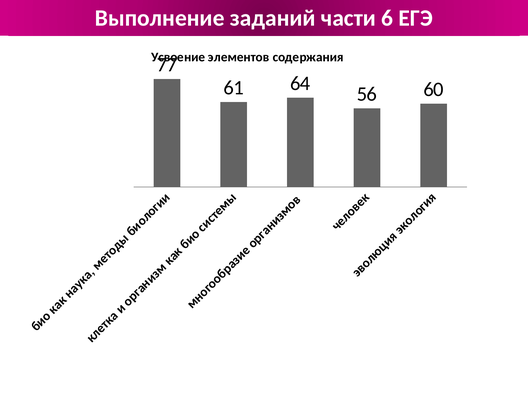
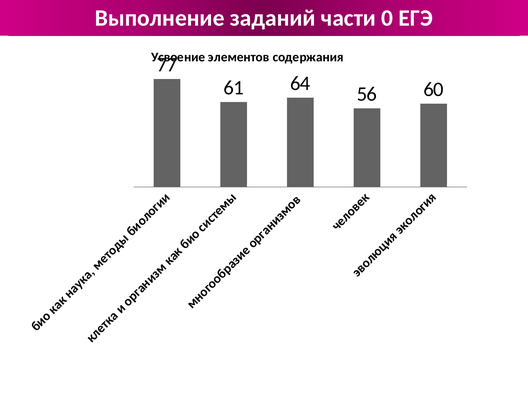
6: 6 -> 0
